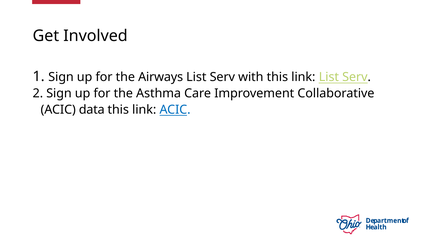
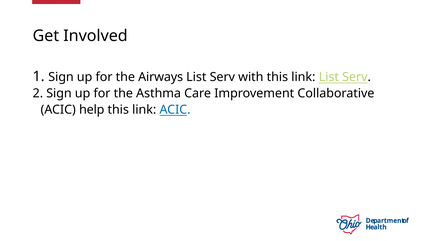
data: data -> help
